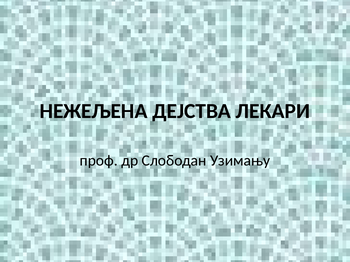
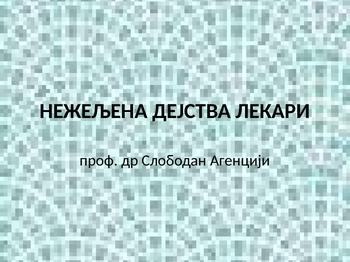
Узимању: Узимању -> Aгенцији
